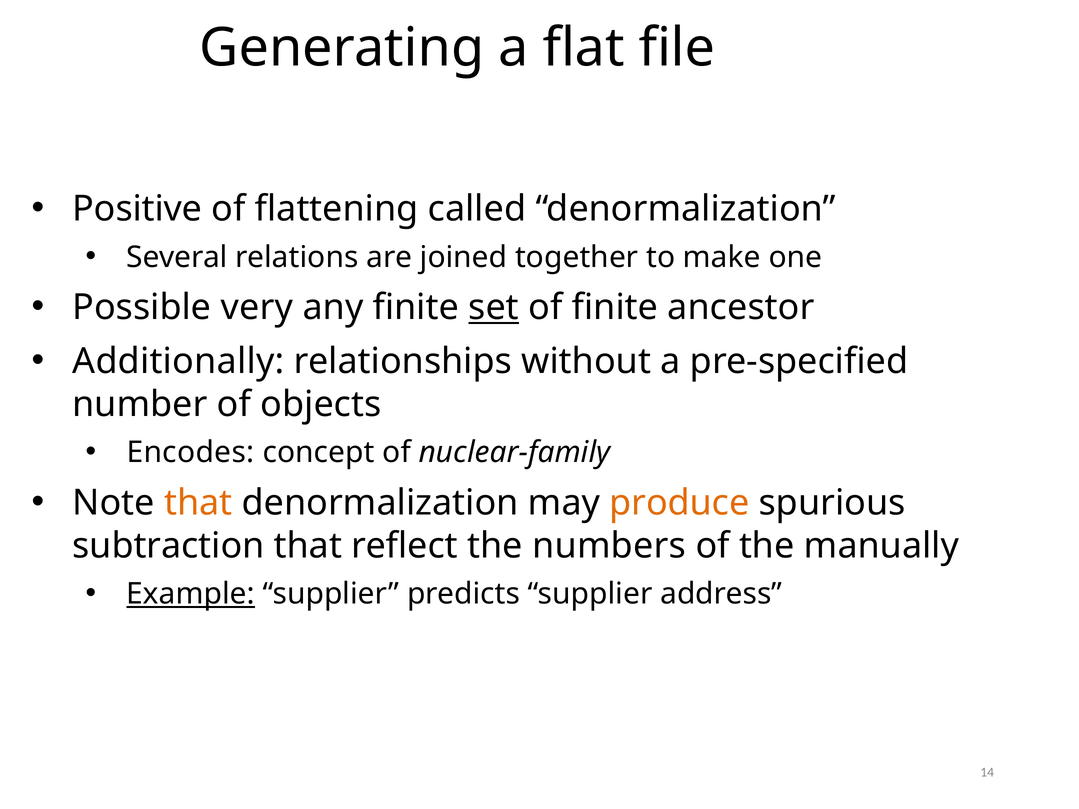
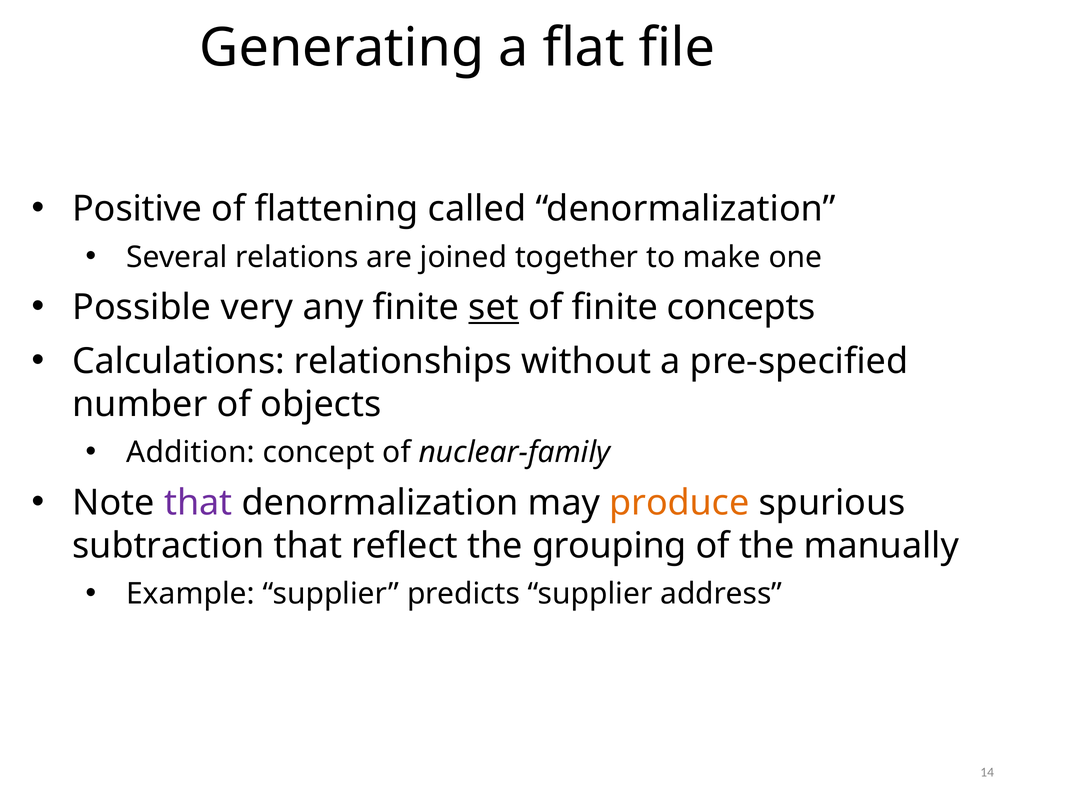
ancestor: ancestor -> concepts
Additionally: Additionally -> Calculations
Encodes: Encodes -> Addition
that at (198, 503) colour: orange -> purple
numbers: numbers -> grouping
Example underline: present -> none
